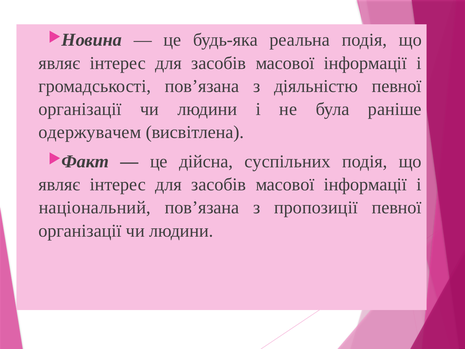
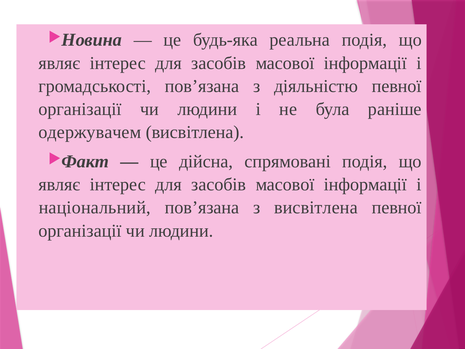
суспільних: суспільних -> спрямовані
з пропозиції: пропозиції -> висвітлена
